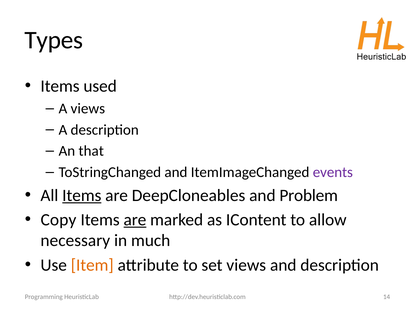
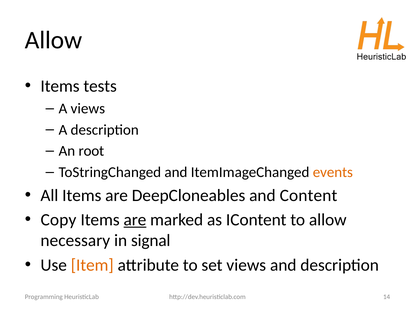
Types at (54, 40): Types -> Allow
used: used -> tests
that: that -> root
events colour: purple -> orange
Items at (82, 196) underline: present -> none
Problem: Problem -> Content
much: much -> signal
